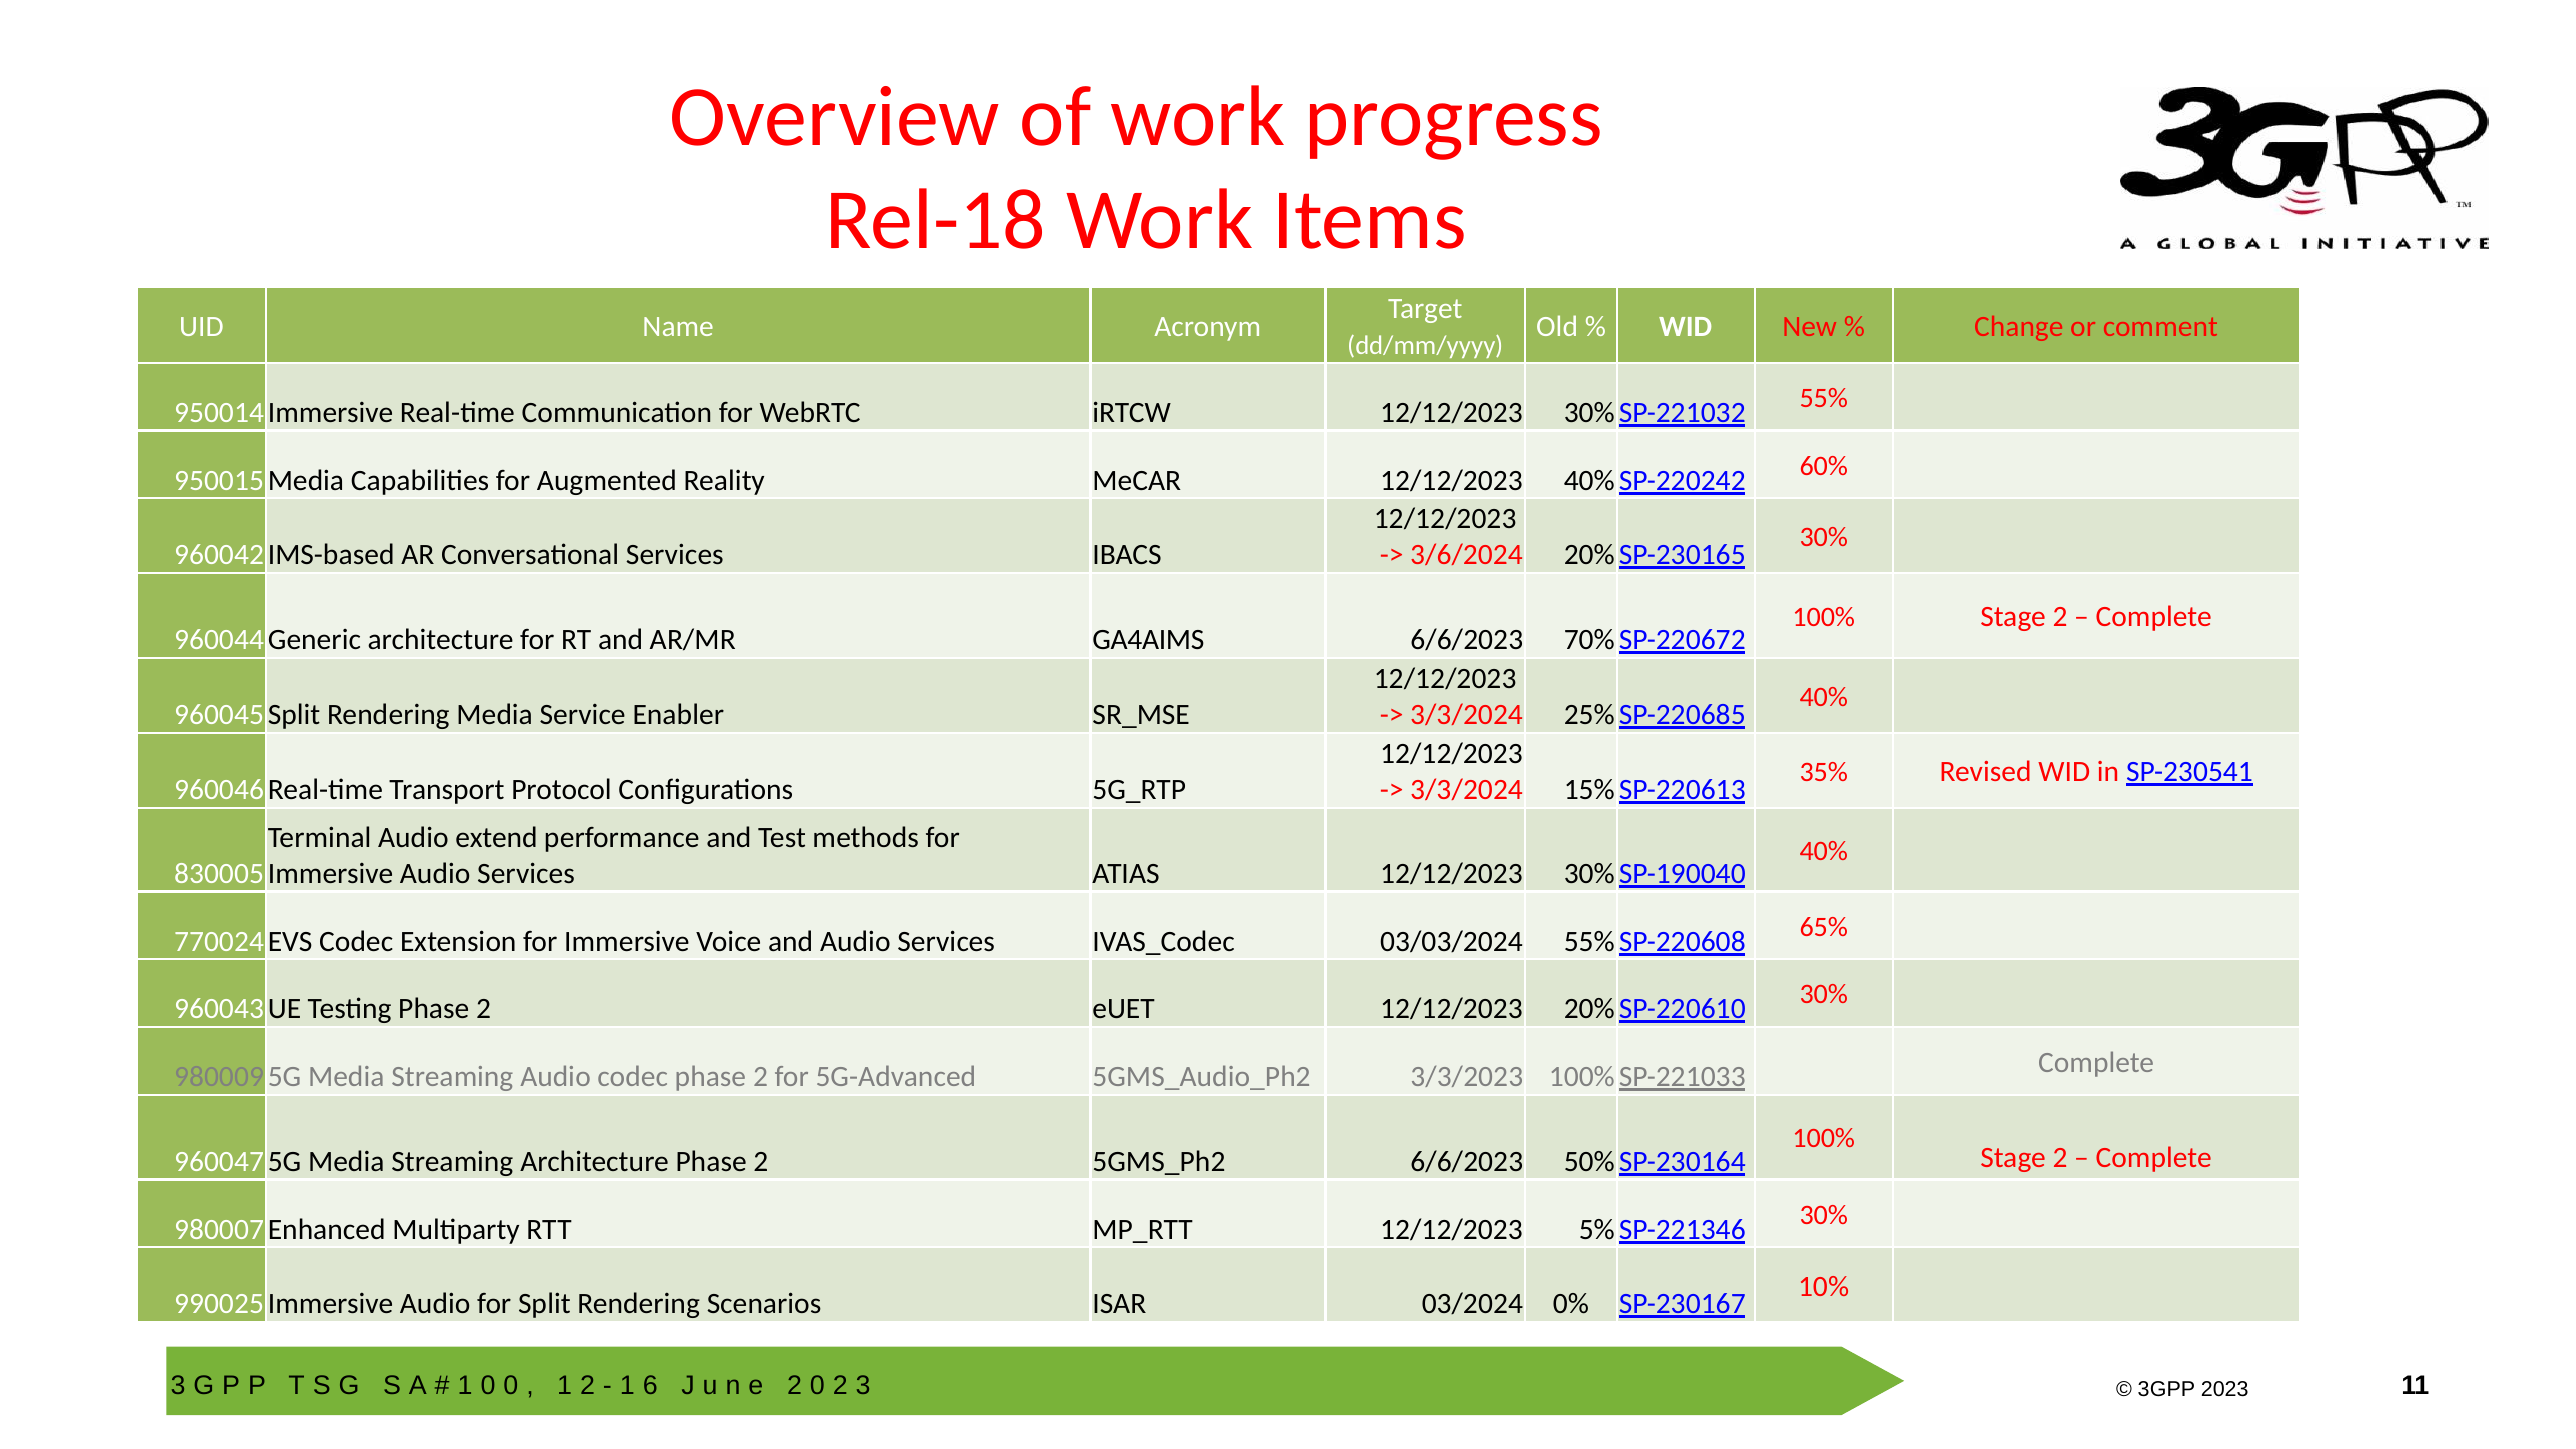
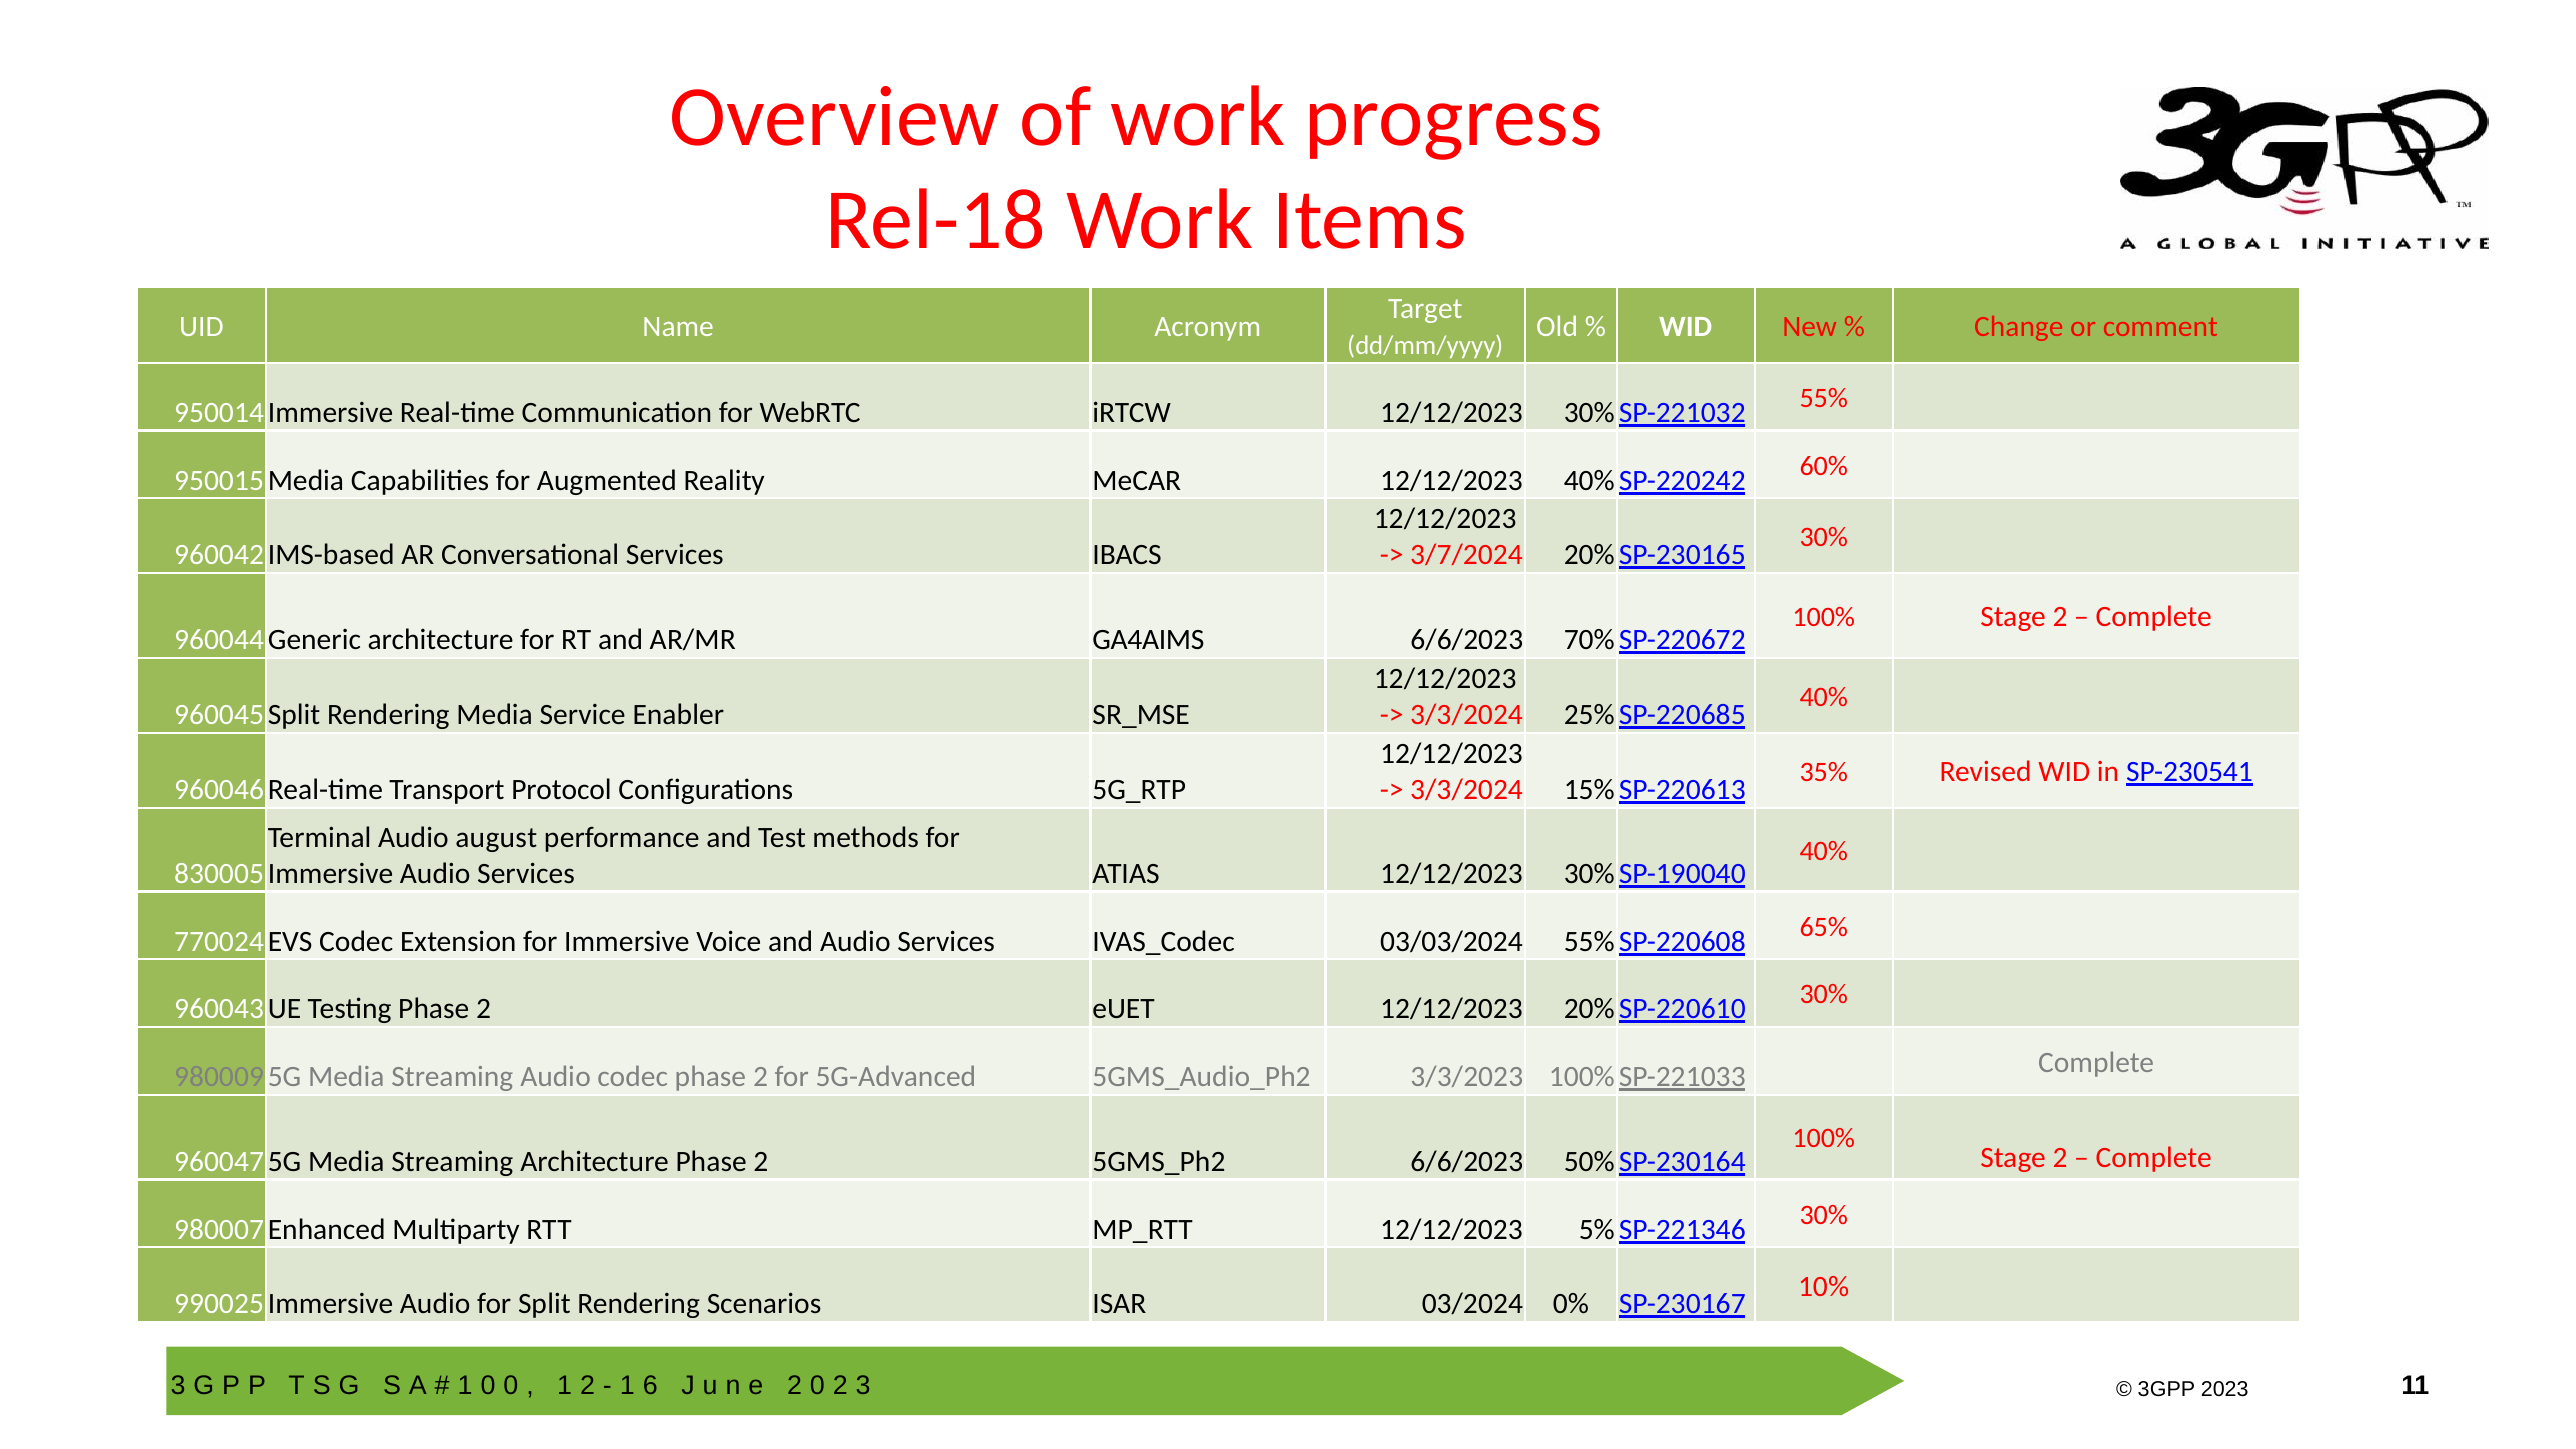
3/6/2024: 3/6/2024 -> 3/7/2024
extend: extend -> august
